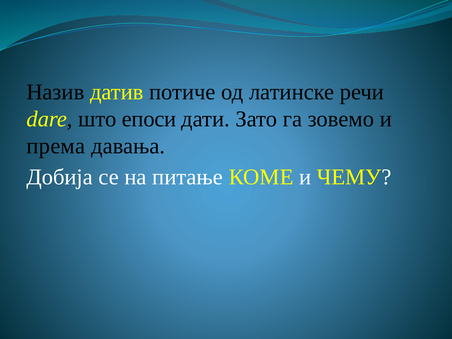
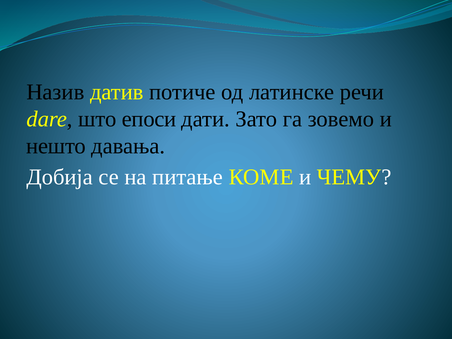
према: према -> нешто
